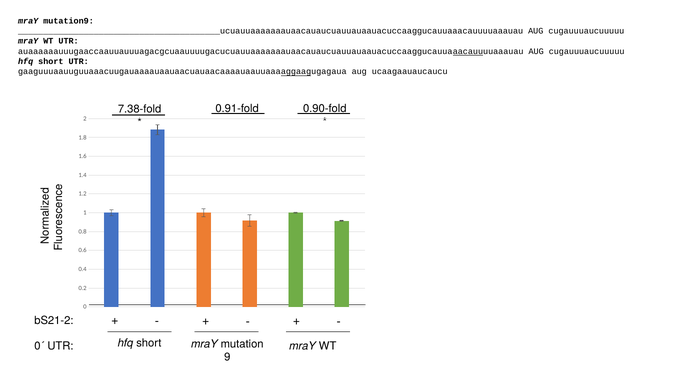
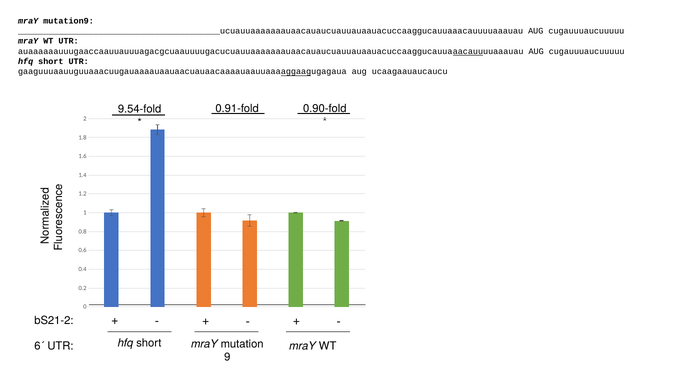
7.38-fold: 7.38-fold -> 9.54-fold
0´: 0´ -> 6´
